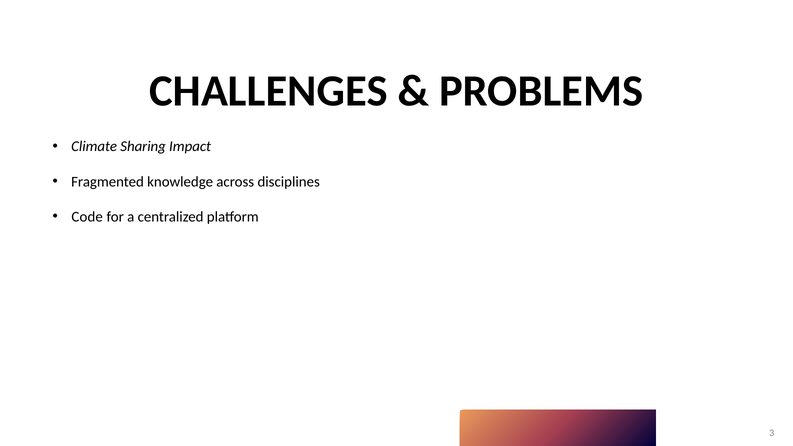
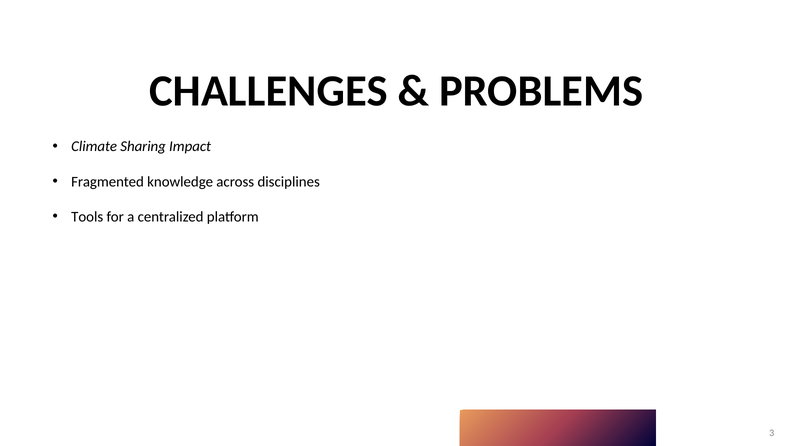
Code: Code -> Tools
